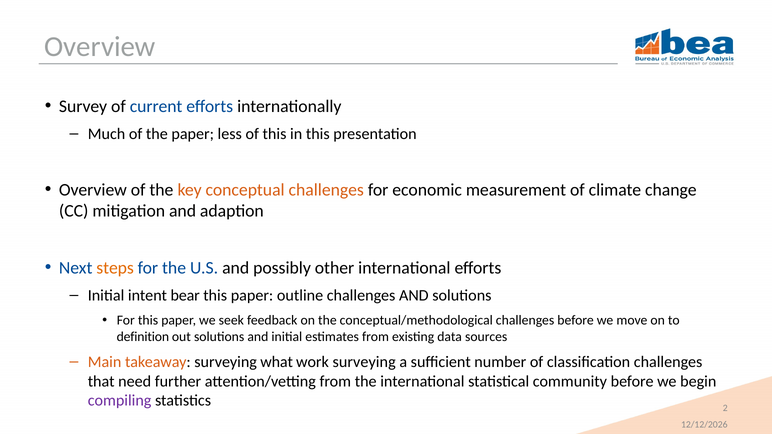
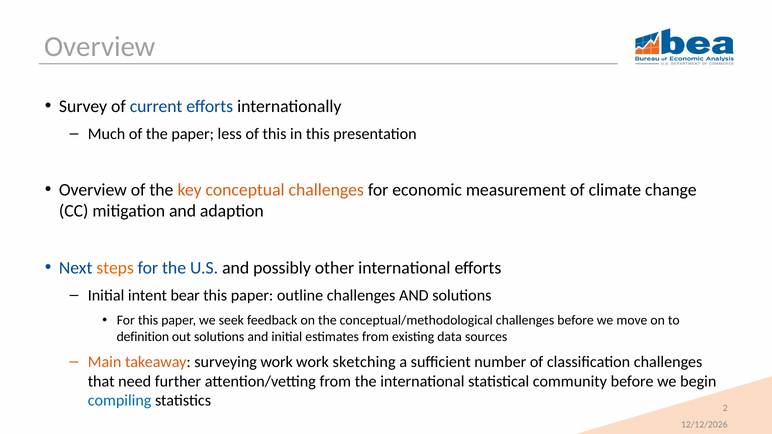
surveying what: what -> work
work surveying: surveying -> sketching
compiling colour: purple -> blue
